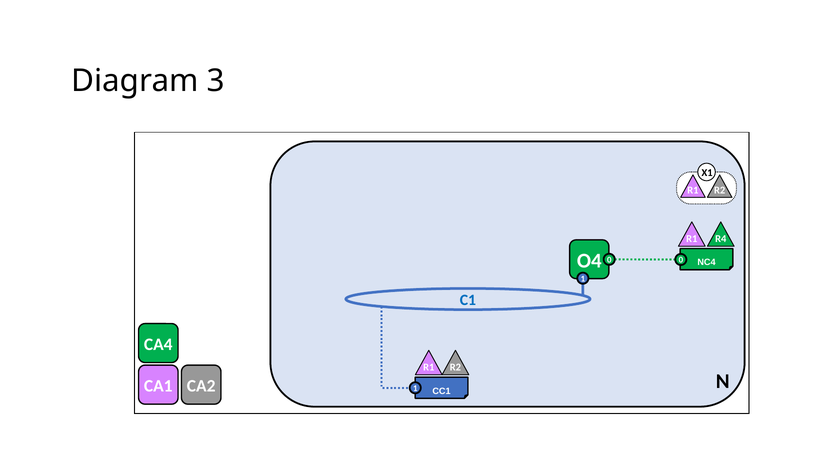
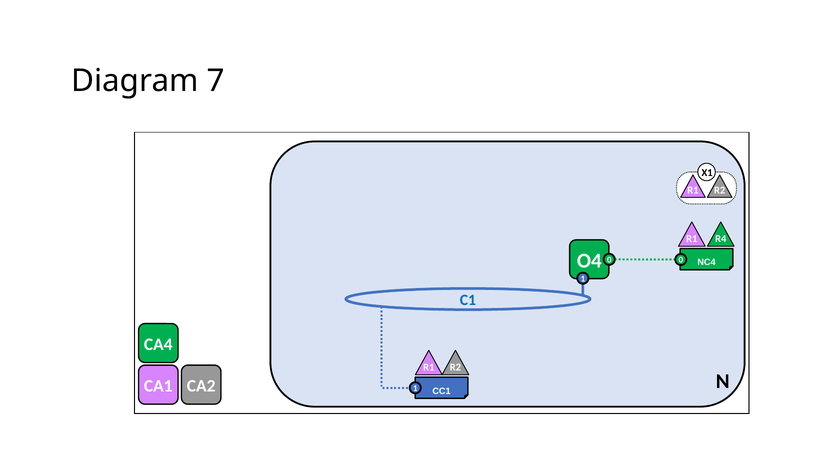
3: 3 -> 7
